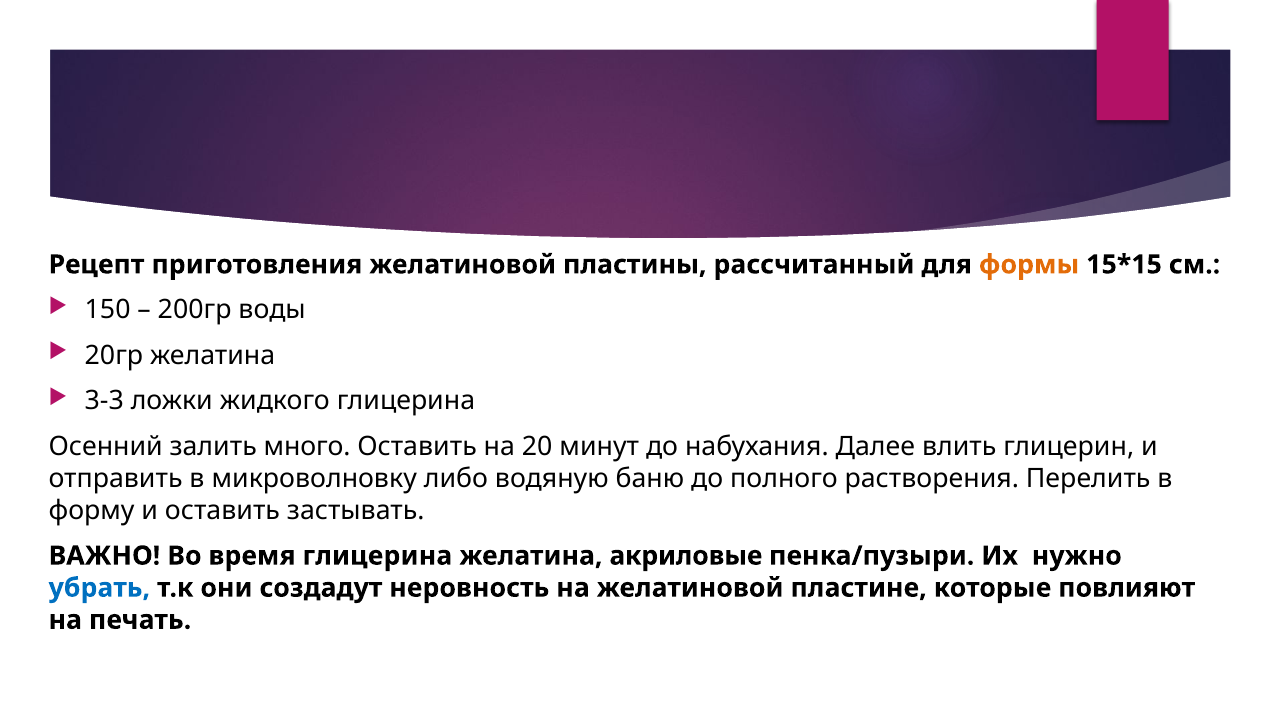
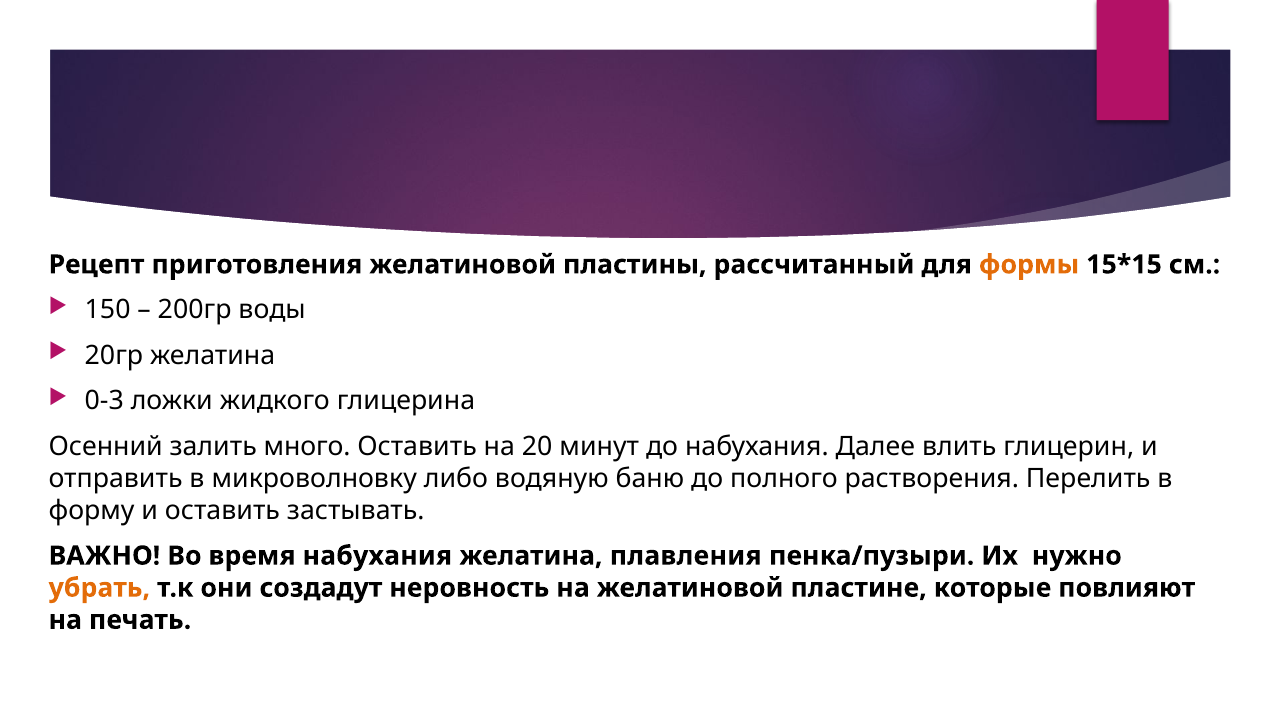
3-3: 3-3 -> 0-3
время глицерина: глицерина -> набухания
акриловые: акриловые -> плавления
убрать colour: blue -> orange
